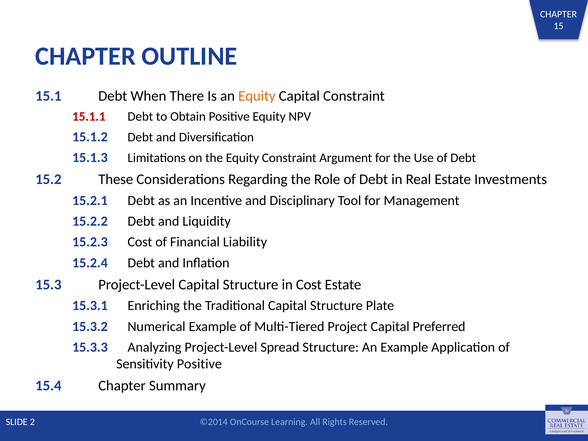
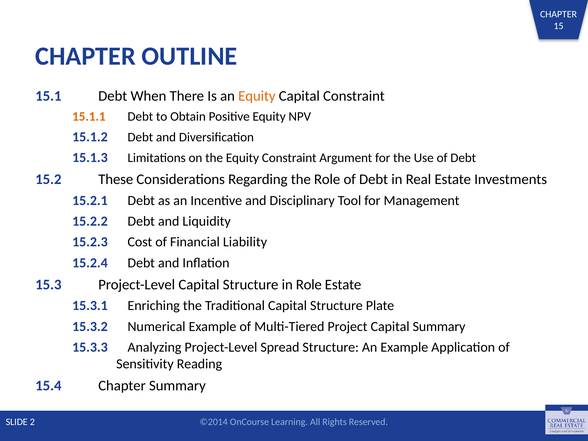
15.1.1 colour: red -> orange
in Cost: Cost -> Role
Capital Preferred: Preferred -> Summary
Sensitivity Positive: Positive -> Reading
